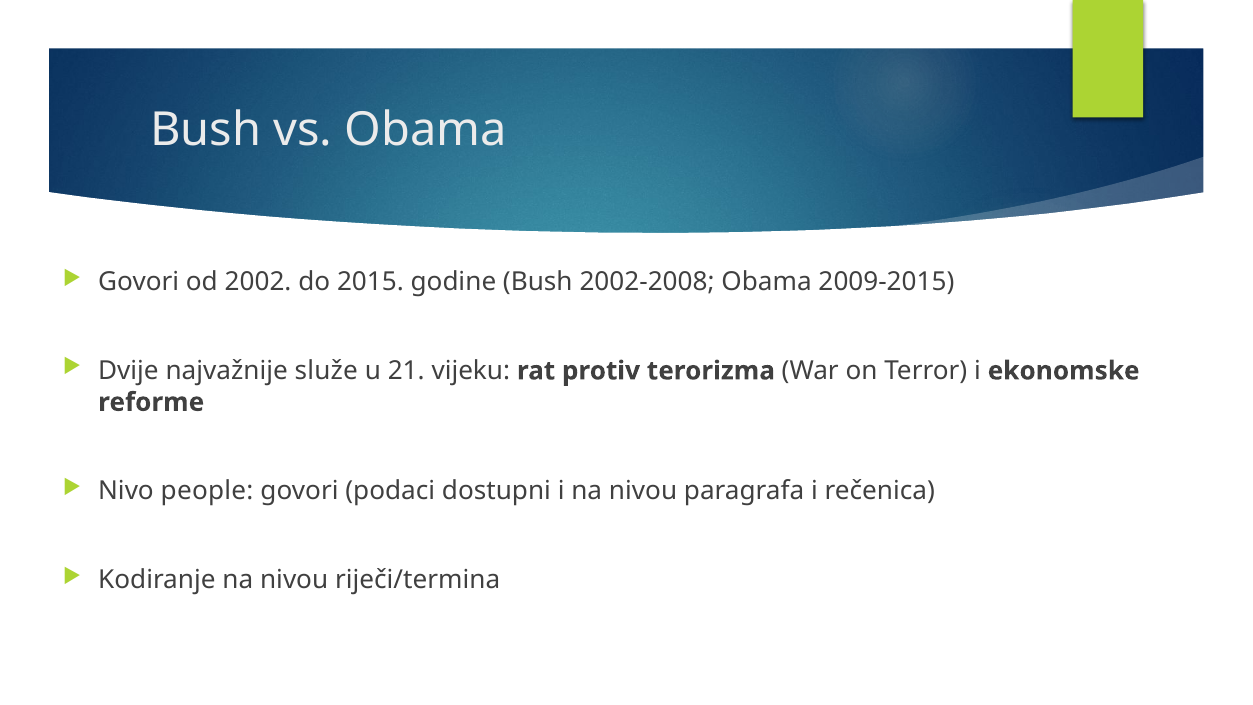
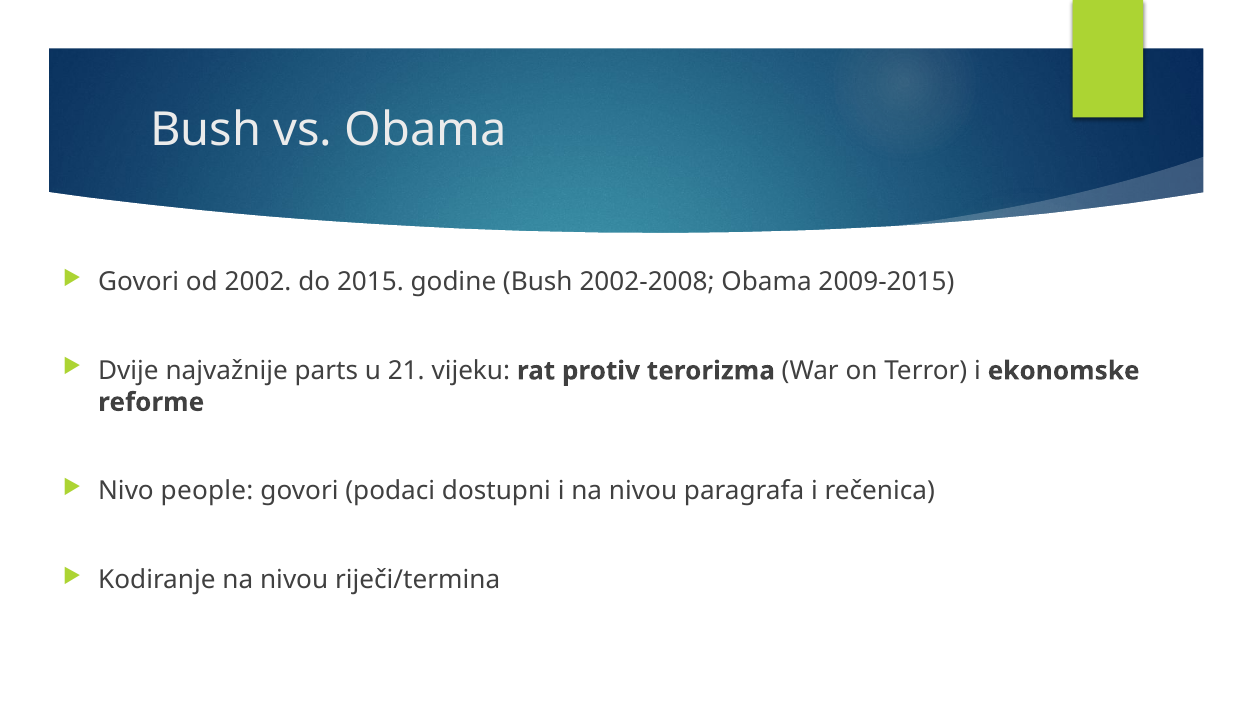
služe: služe -> parts
